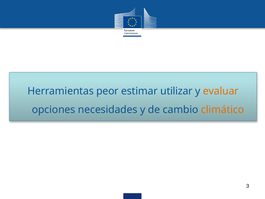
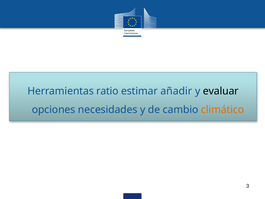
peor: peor -> ratio
utilizar: utilizar -> añadir
evaluar colour: orange -> black
